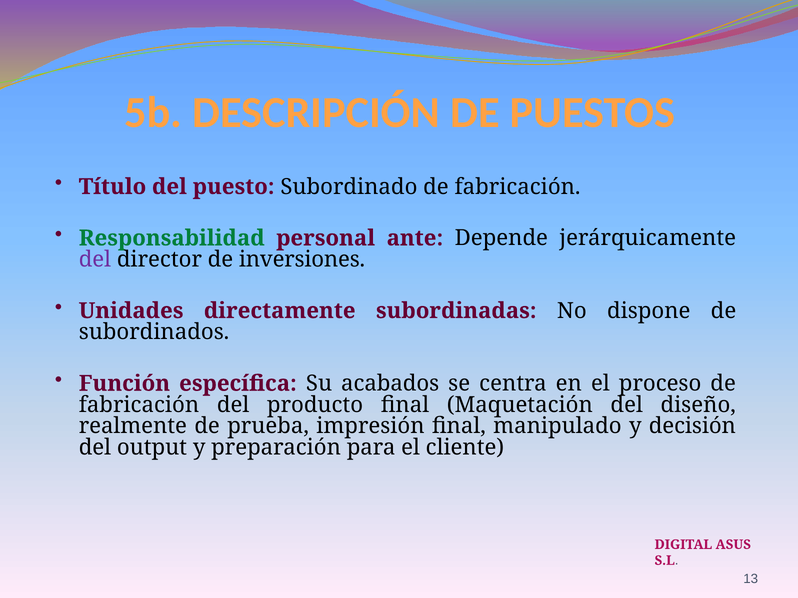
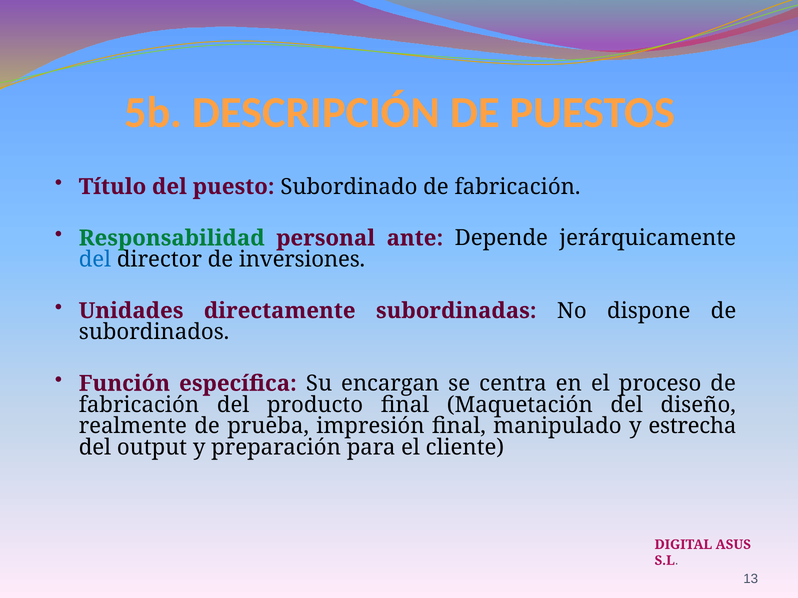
del at (95, 260) colour: purple -> blue
acabados: acabados -> encargan
decisión: decisión -> estrecha
